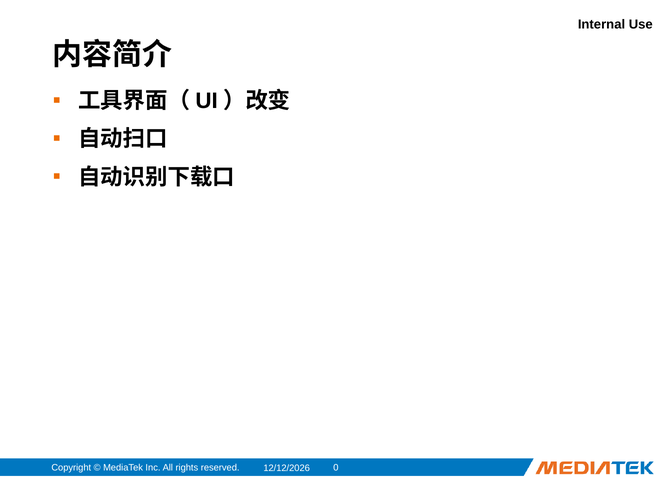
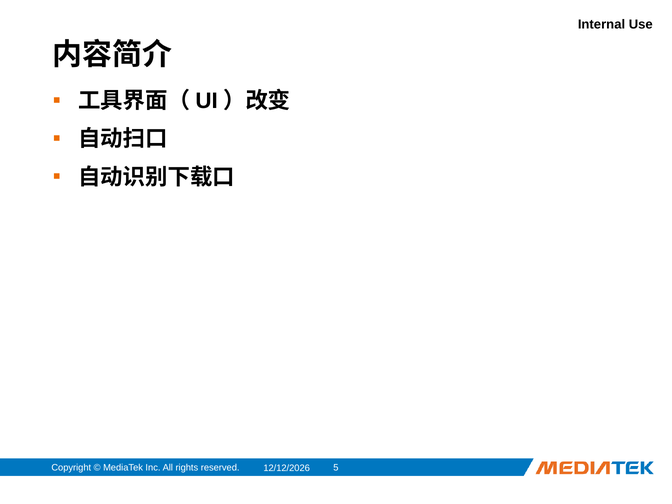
0: 0 -> 5
